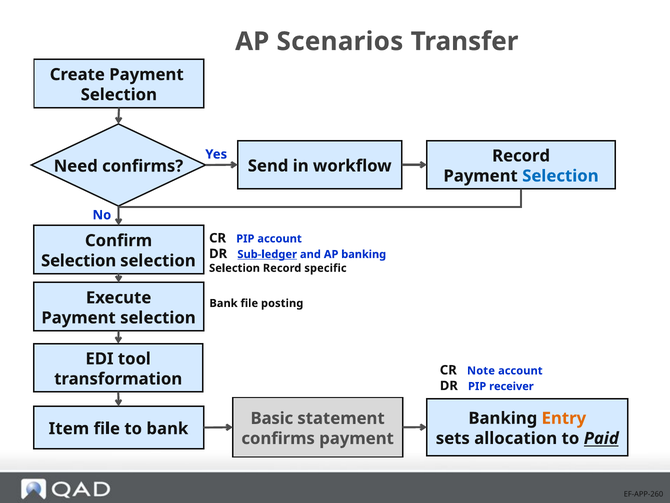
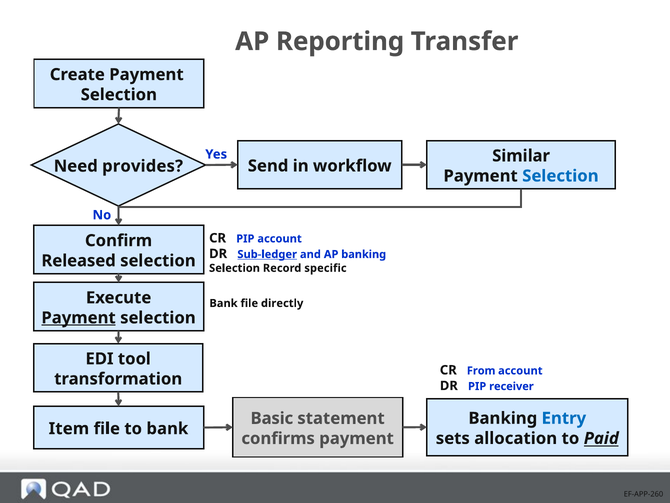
Scenarios: Scenarios -> Reporting
Record at (521, 156): Record -> Similar
Need confirms: confirms -> provides
Selection at (79, 260): Selection -> Released
posting: posting -> directly
Payment at (79, 318) underline: none -> present
Note: Note -> From
Entry colour: orange -> blue
